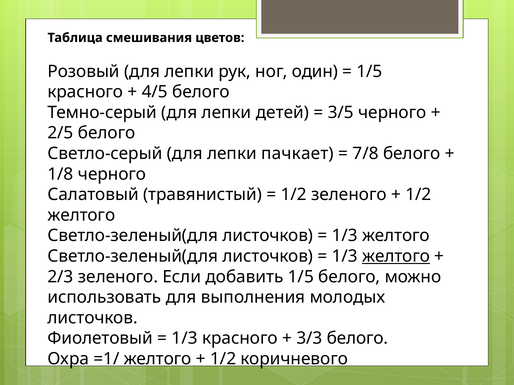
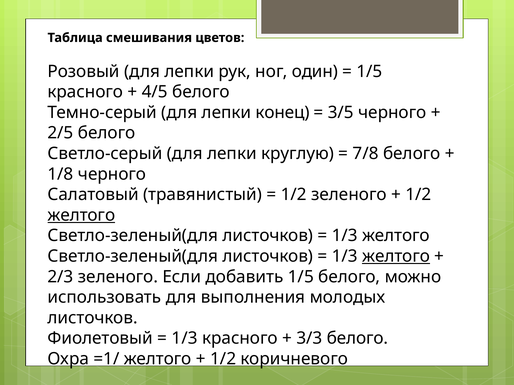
детей: детей -> конец
пачкает: пачкает -> круглую
желтого at (81, 215) underline: none -> present
